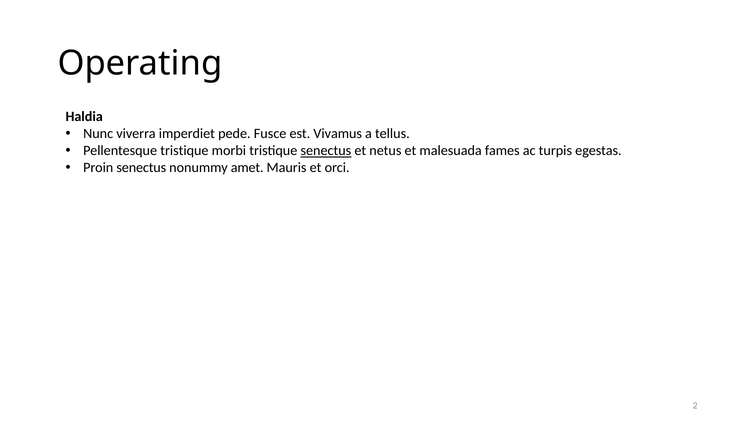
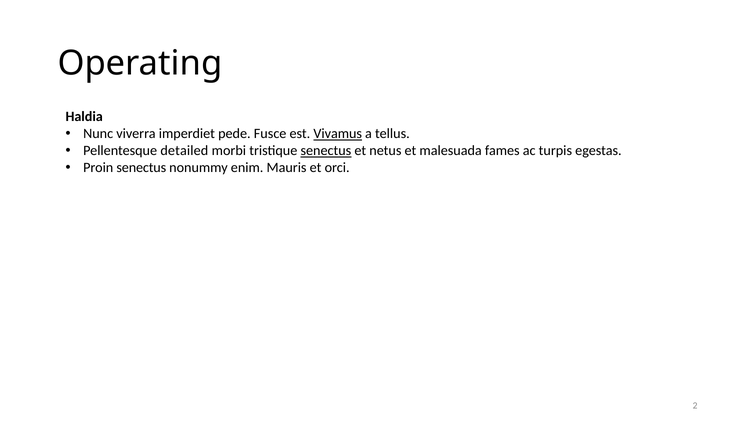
Vivamus underline: none -> present
Pellentesque tristique: tristique -> detailed
amet: amet -> enim
